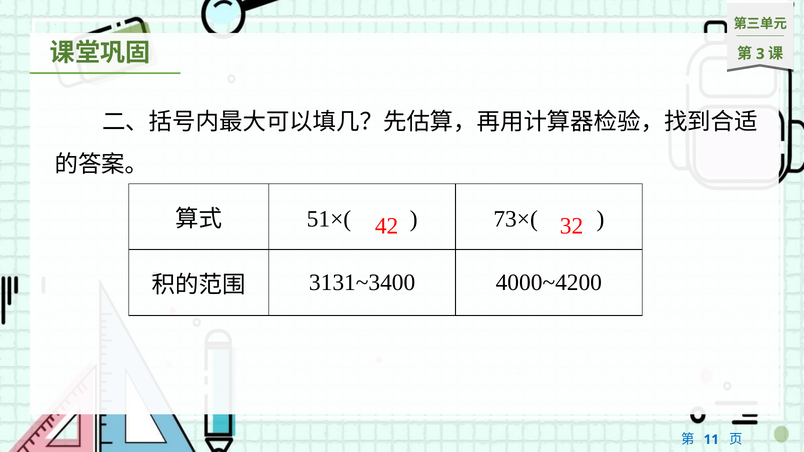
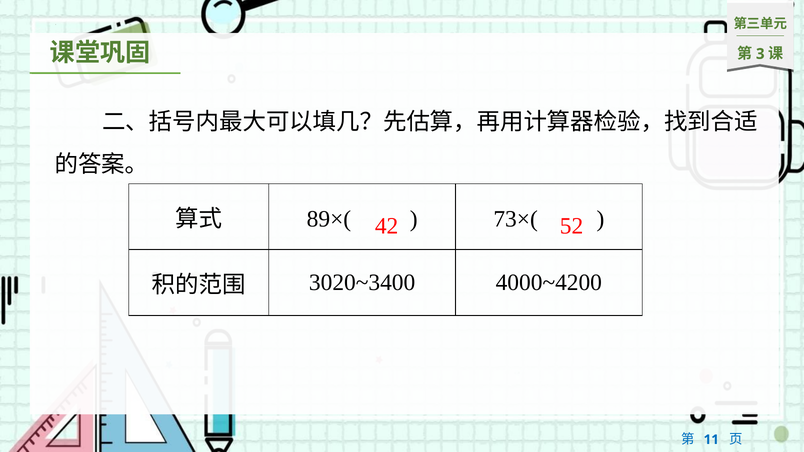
51×(: 51×( -> 89×(
32: 32 -> 52
3131~3400: 3131~3400 -> 3020~3400
